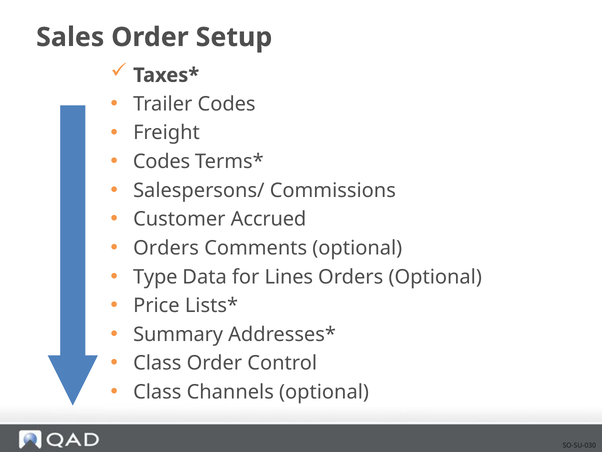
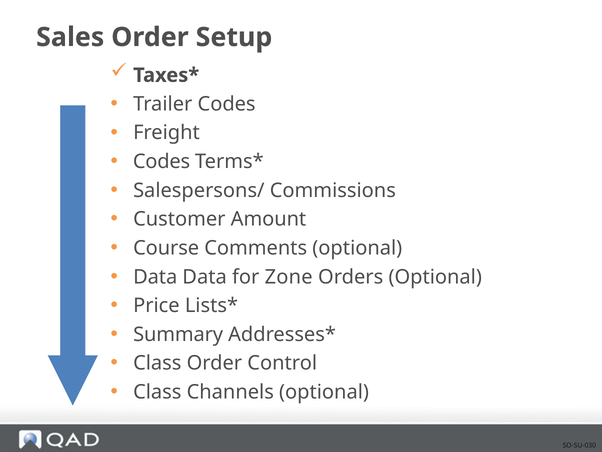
Accrued: Accrued -> Amount
Orders at (166, 248): Orders -> Course
Type at (155, 277): Type -> Data
Lines: Lines -> Zone
